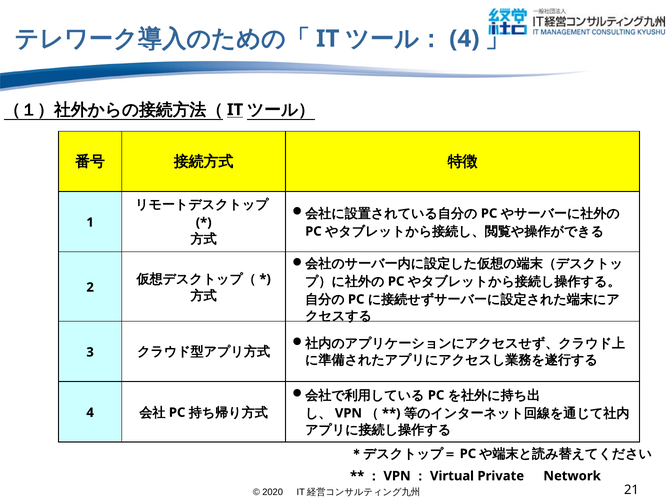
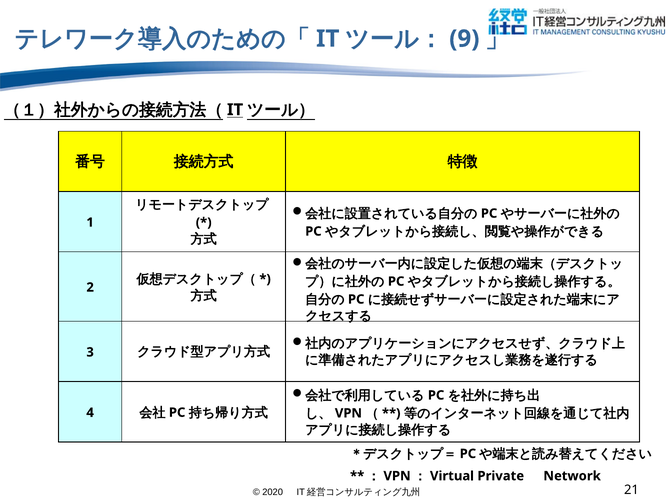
4 at (464, 39): 4 -> 9
